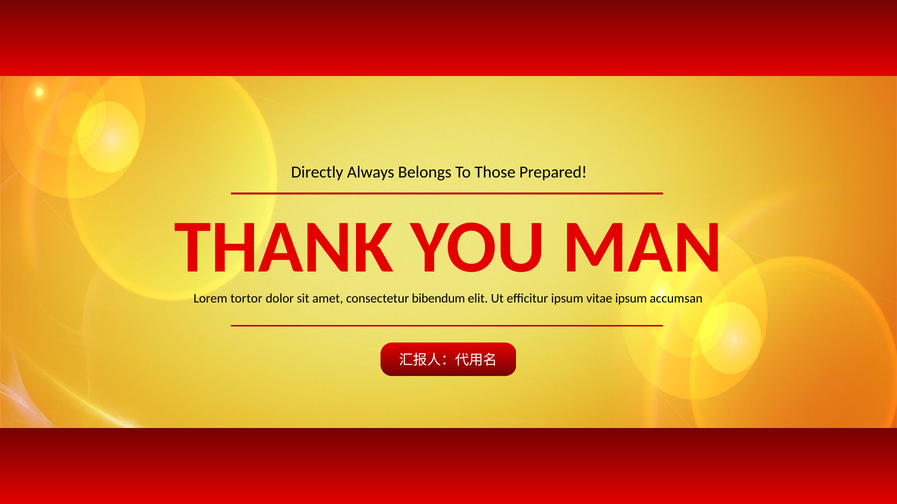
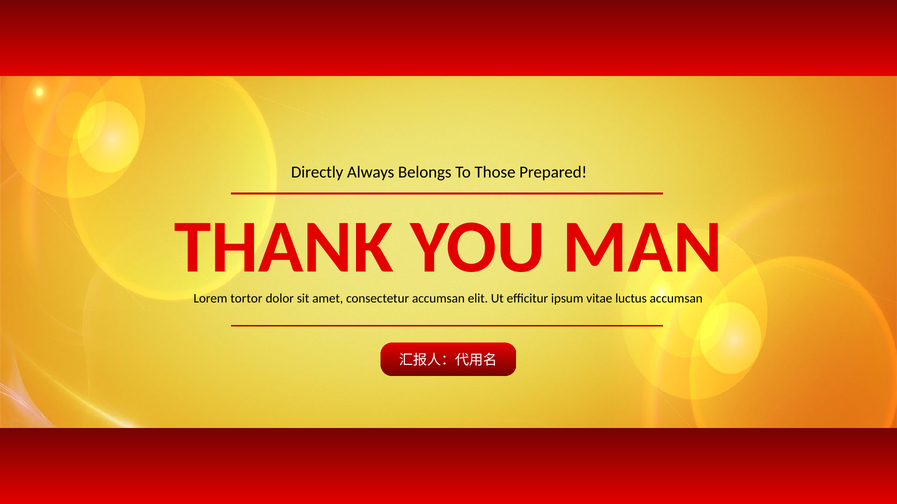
consectetur bibendum: bibendum -> accumsan
vitae ipsum: ipsum -> luctus
